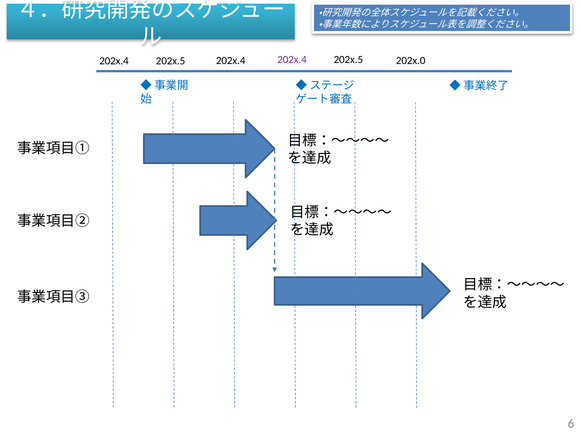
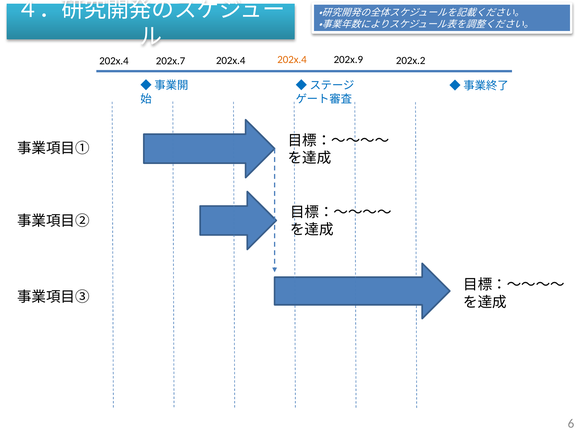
202x.4 at (292, 60) colour: purple -> orange
202x.0: 202x.0 -> 202x.2
202x.4 202x.5: 202x.5 -> 202x.9
202x.5 at (171, 61): 202x.5 -> 202x.7
